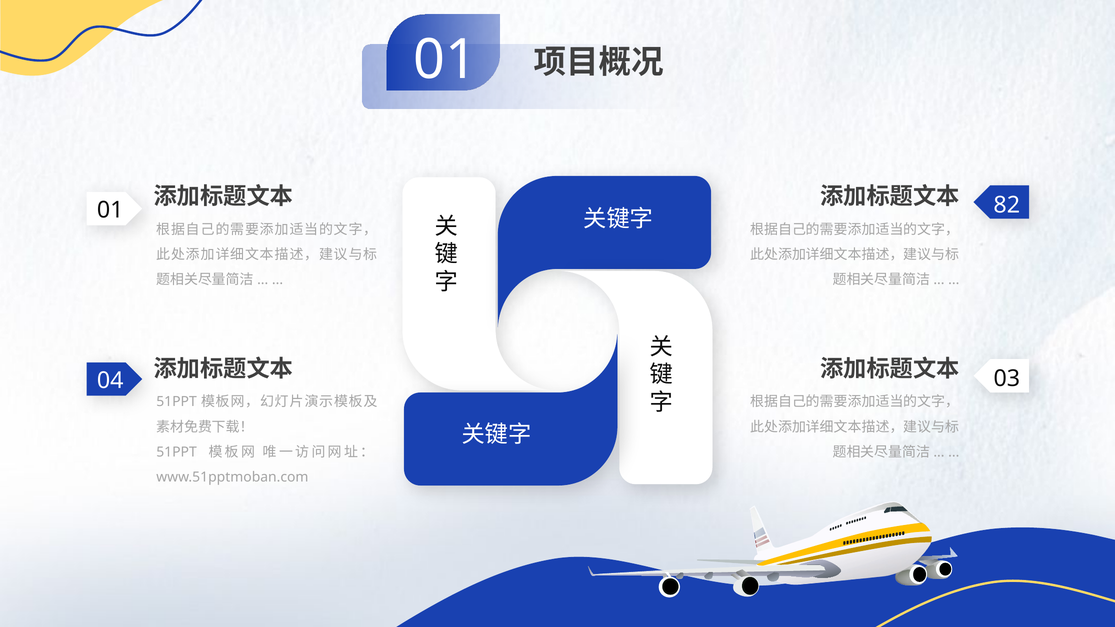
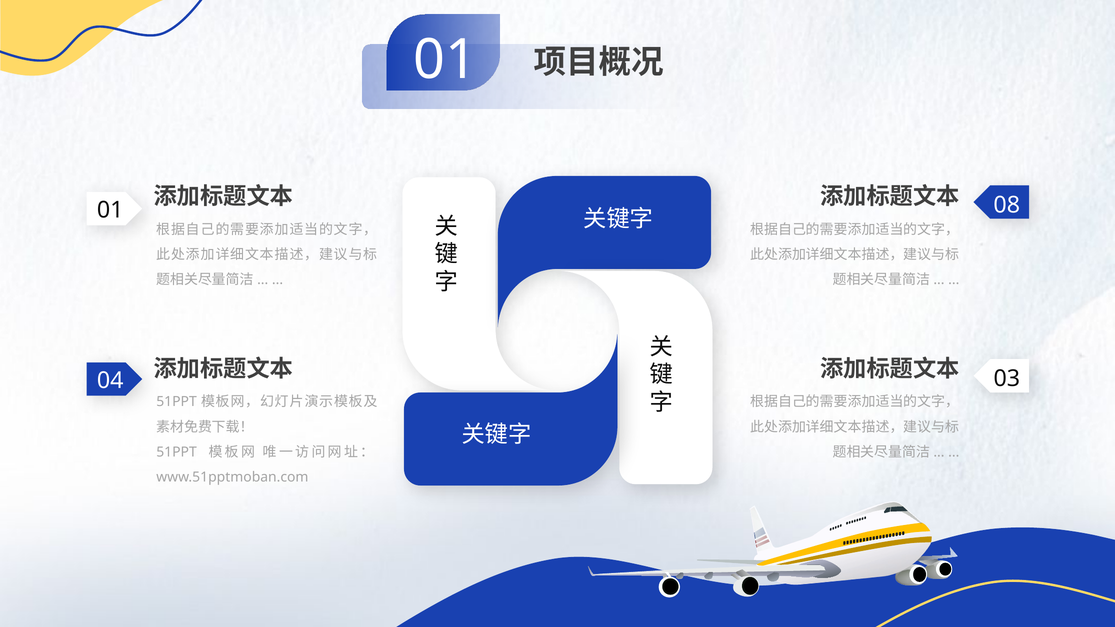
82: 82 -> 08
